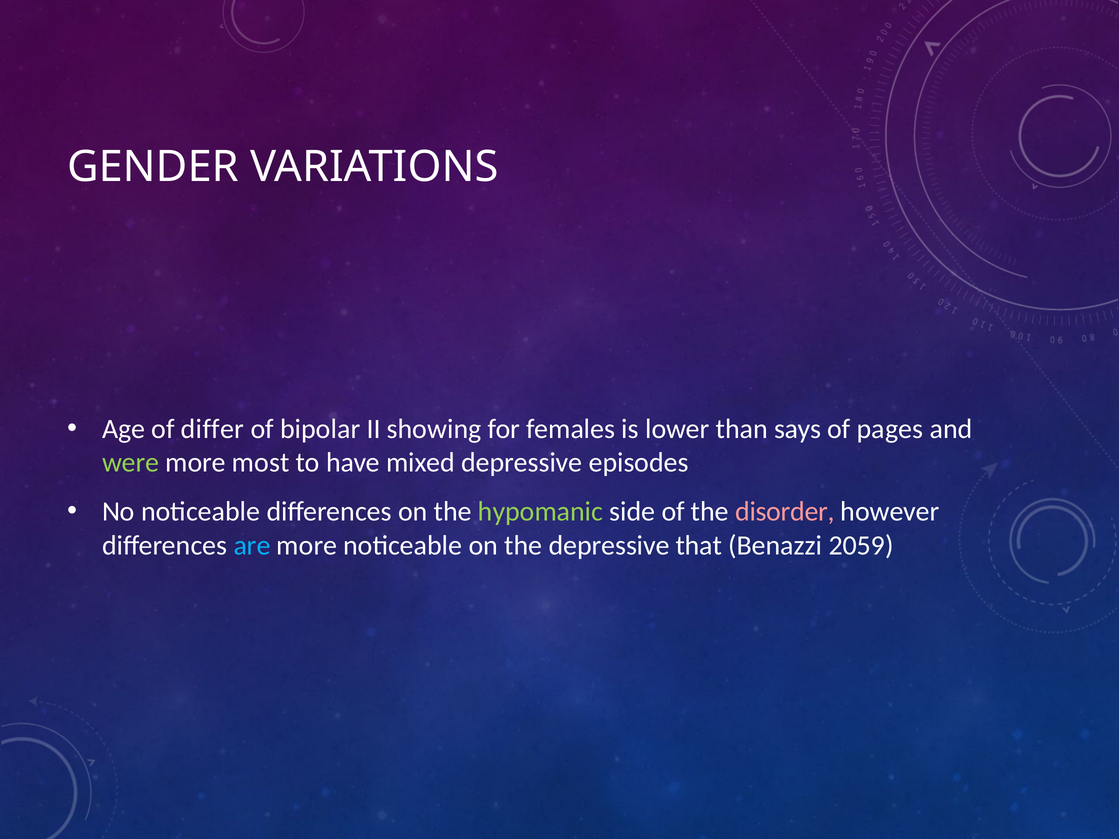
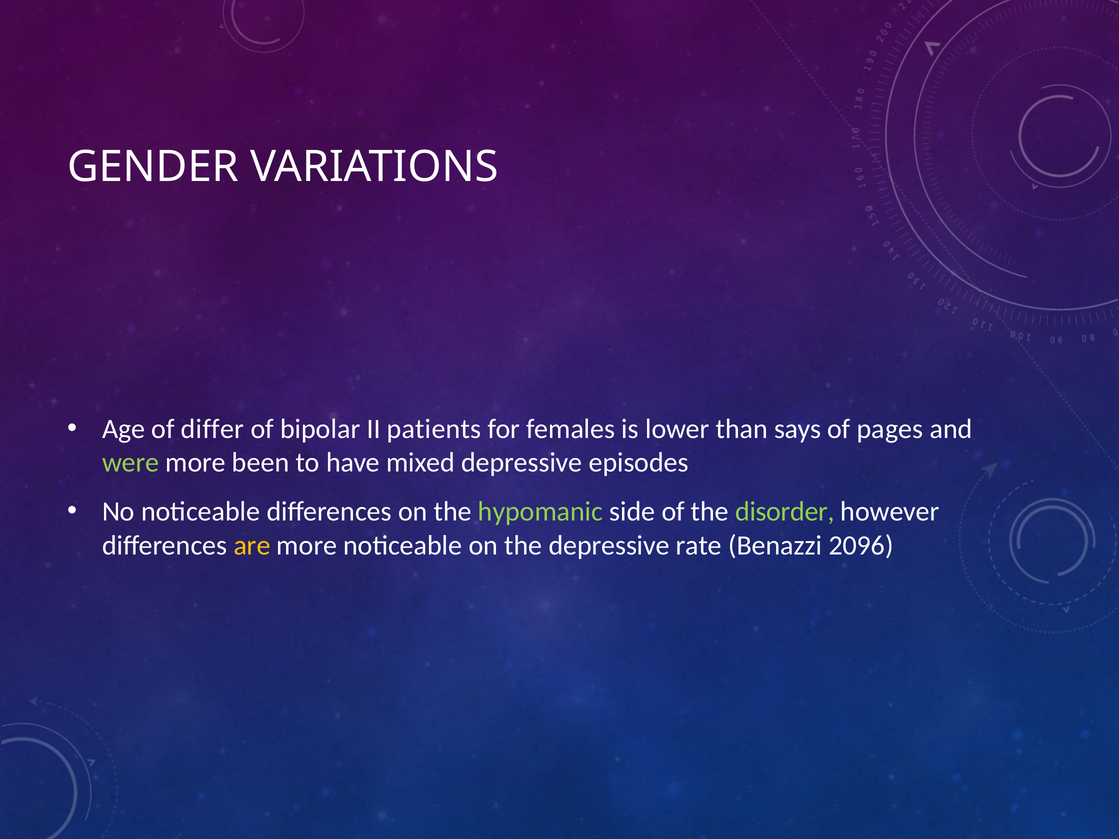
showing: showing -> patients
most: most -> been
disorder colour: pink -> light green
are colour: light blue -> yellow
that: that -> rate
2059: 2059 -> 2096
